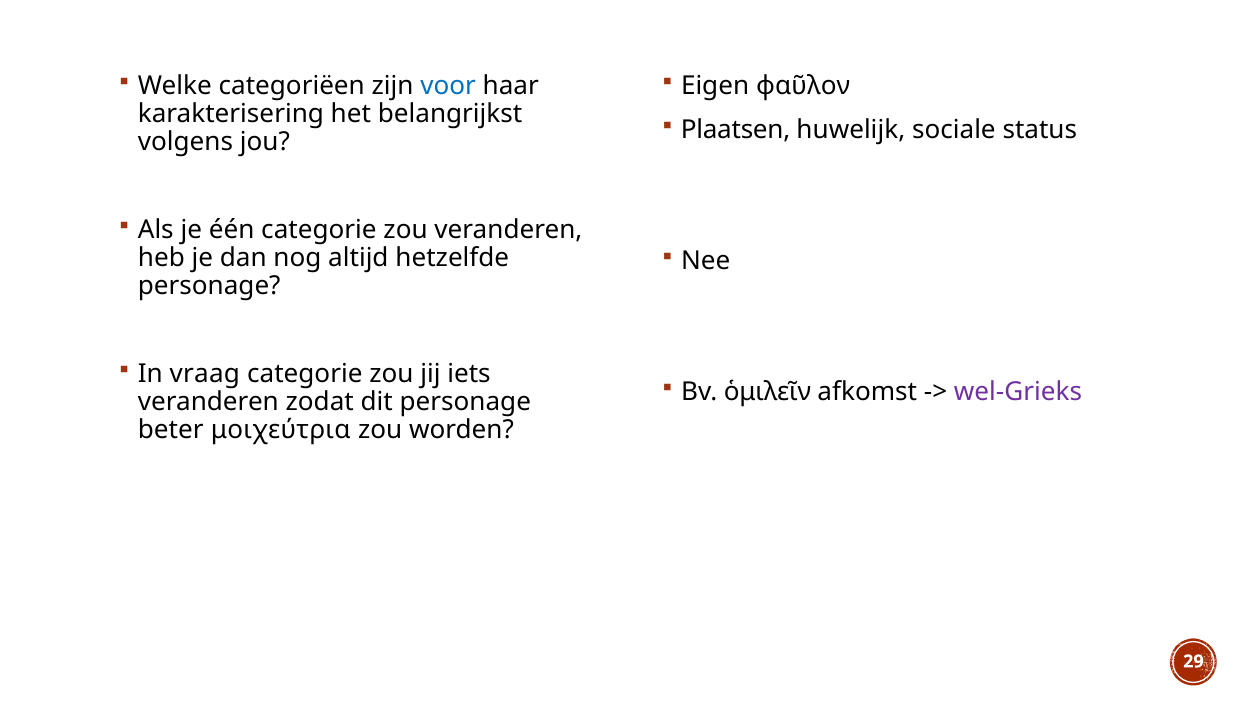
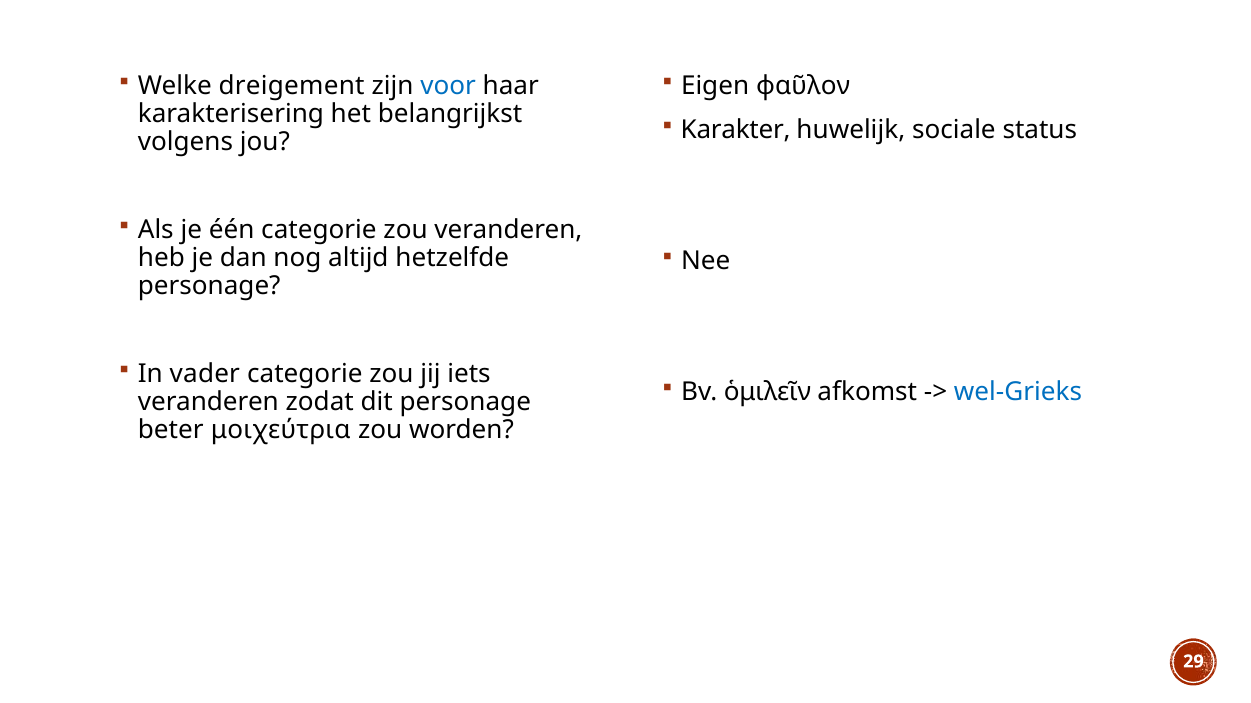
categoriëen: categoriëen -> dreigement
Plaatsen: Plaatsen -> Karakter
vraag: vraag -> vader
wel-Grieks colour: purple -> blue
